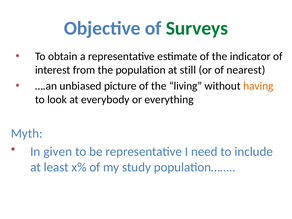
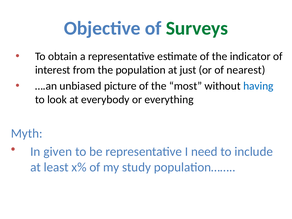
still: still -> just
living: living -> most
having colour: orange -> blue
